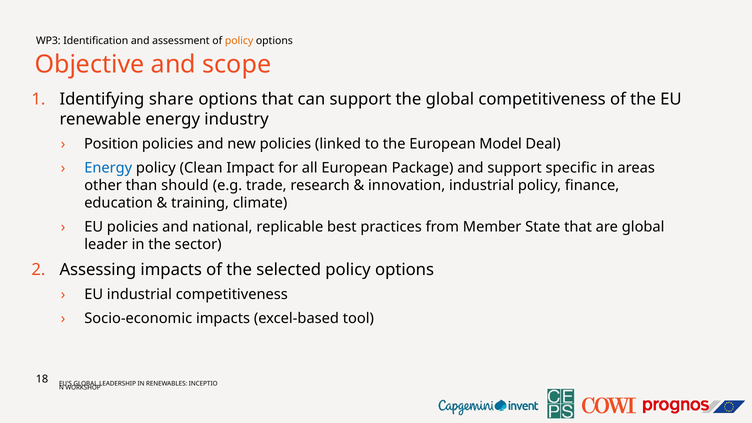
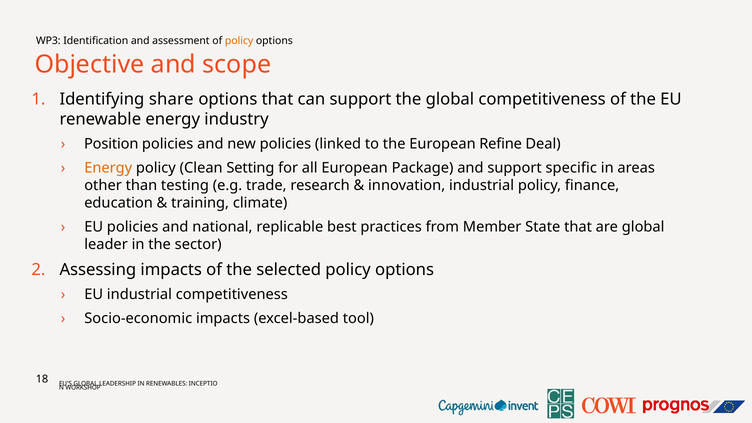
Model: Model -> Refine
Energy at (108, 168) colour: blue -> orange
Impact: Impact -> Setting
should: should -> testing
